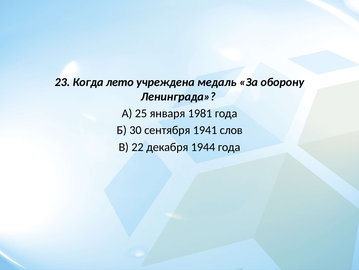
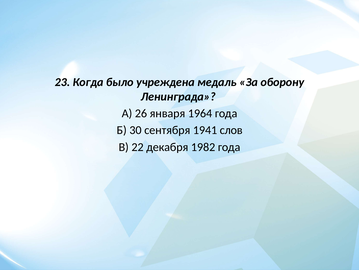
лето: лето -> было
25: 25 -> 26
1981: 1981 -> 1964
1944: 1944 -> 1982
